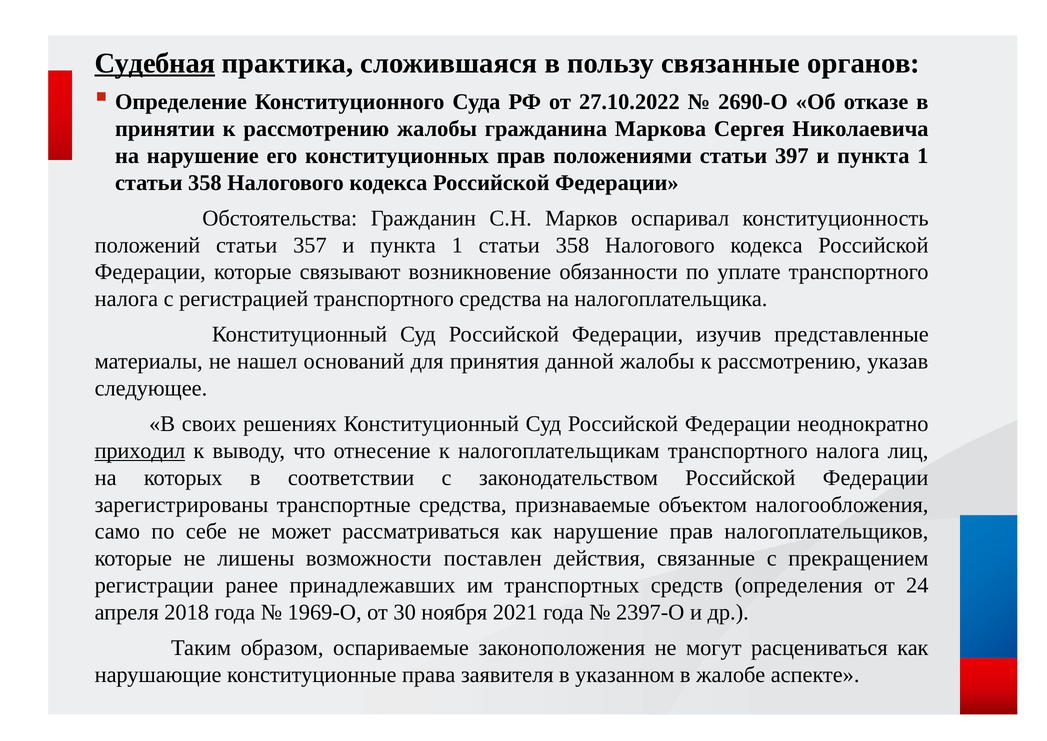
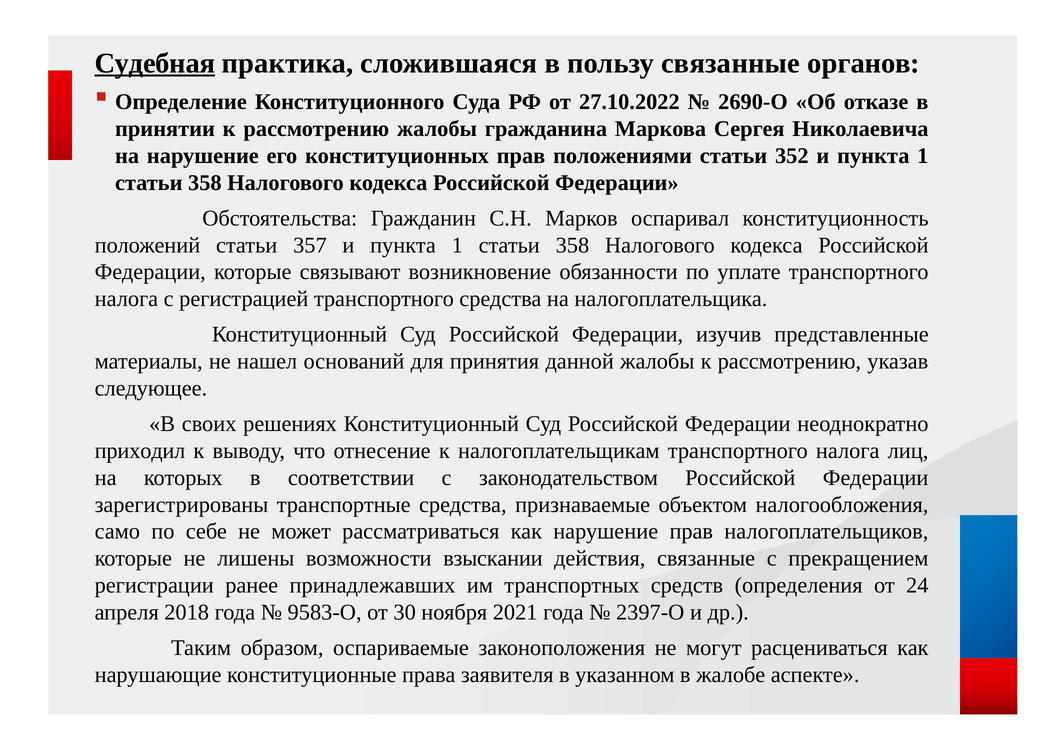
397: 397 -> 352
приходил underline: present -> none
поставлен: поставлен -> взыскании
1969-О: 1969-О -> 9583-О
